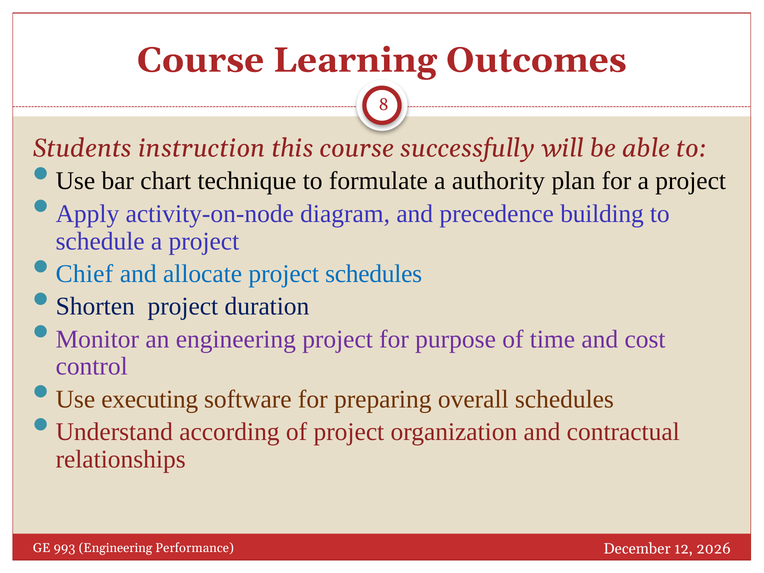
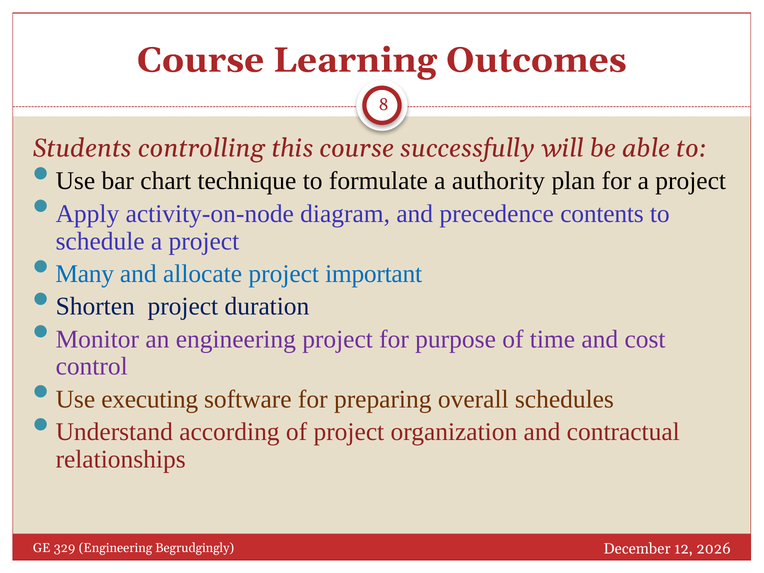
instruction: instruction -> controlling
building: building -> contents
Chief: Chief -> Many
project schedules: schedules -> important
993: 993 -> 329
Performance: Performance -> Begrudgingly
